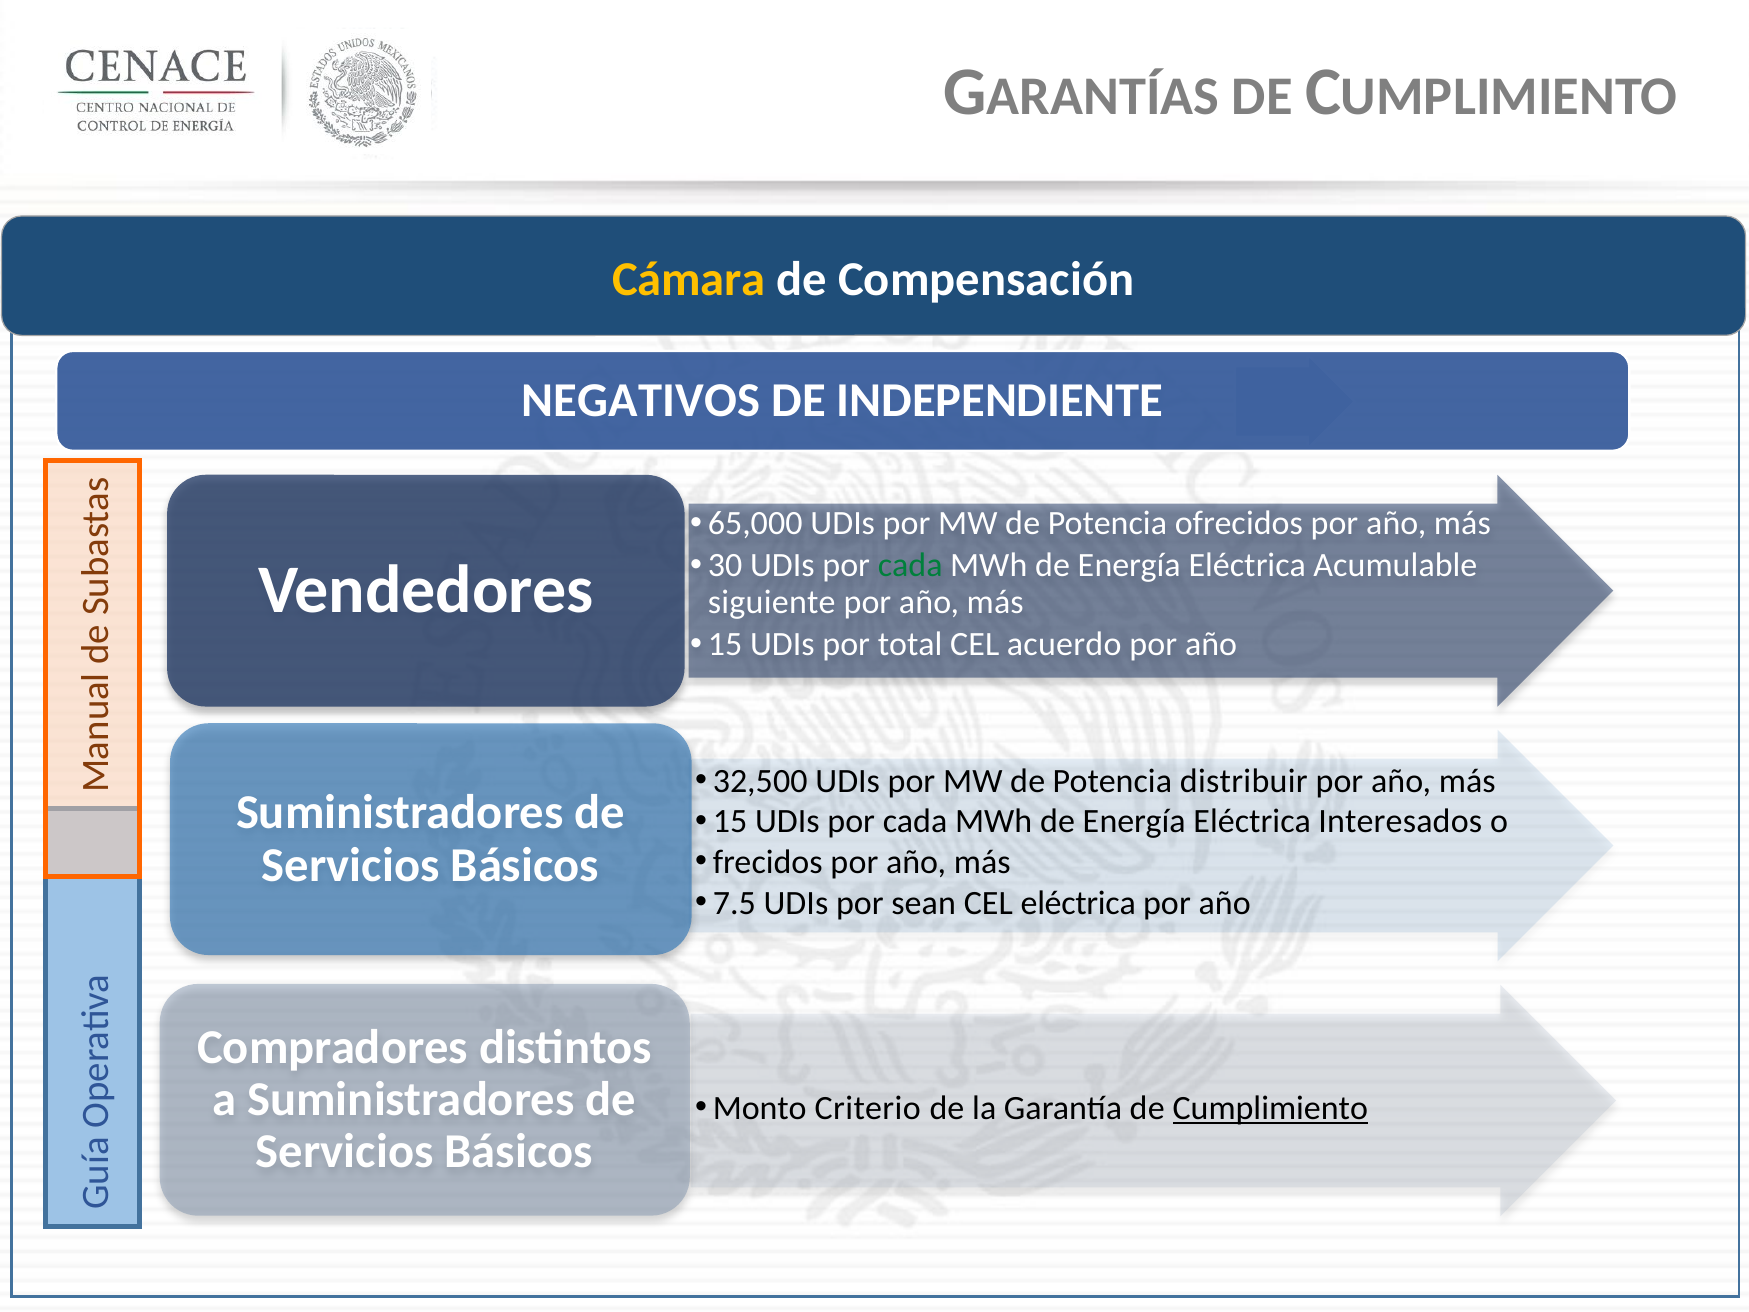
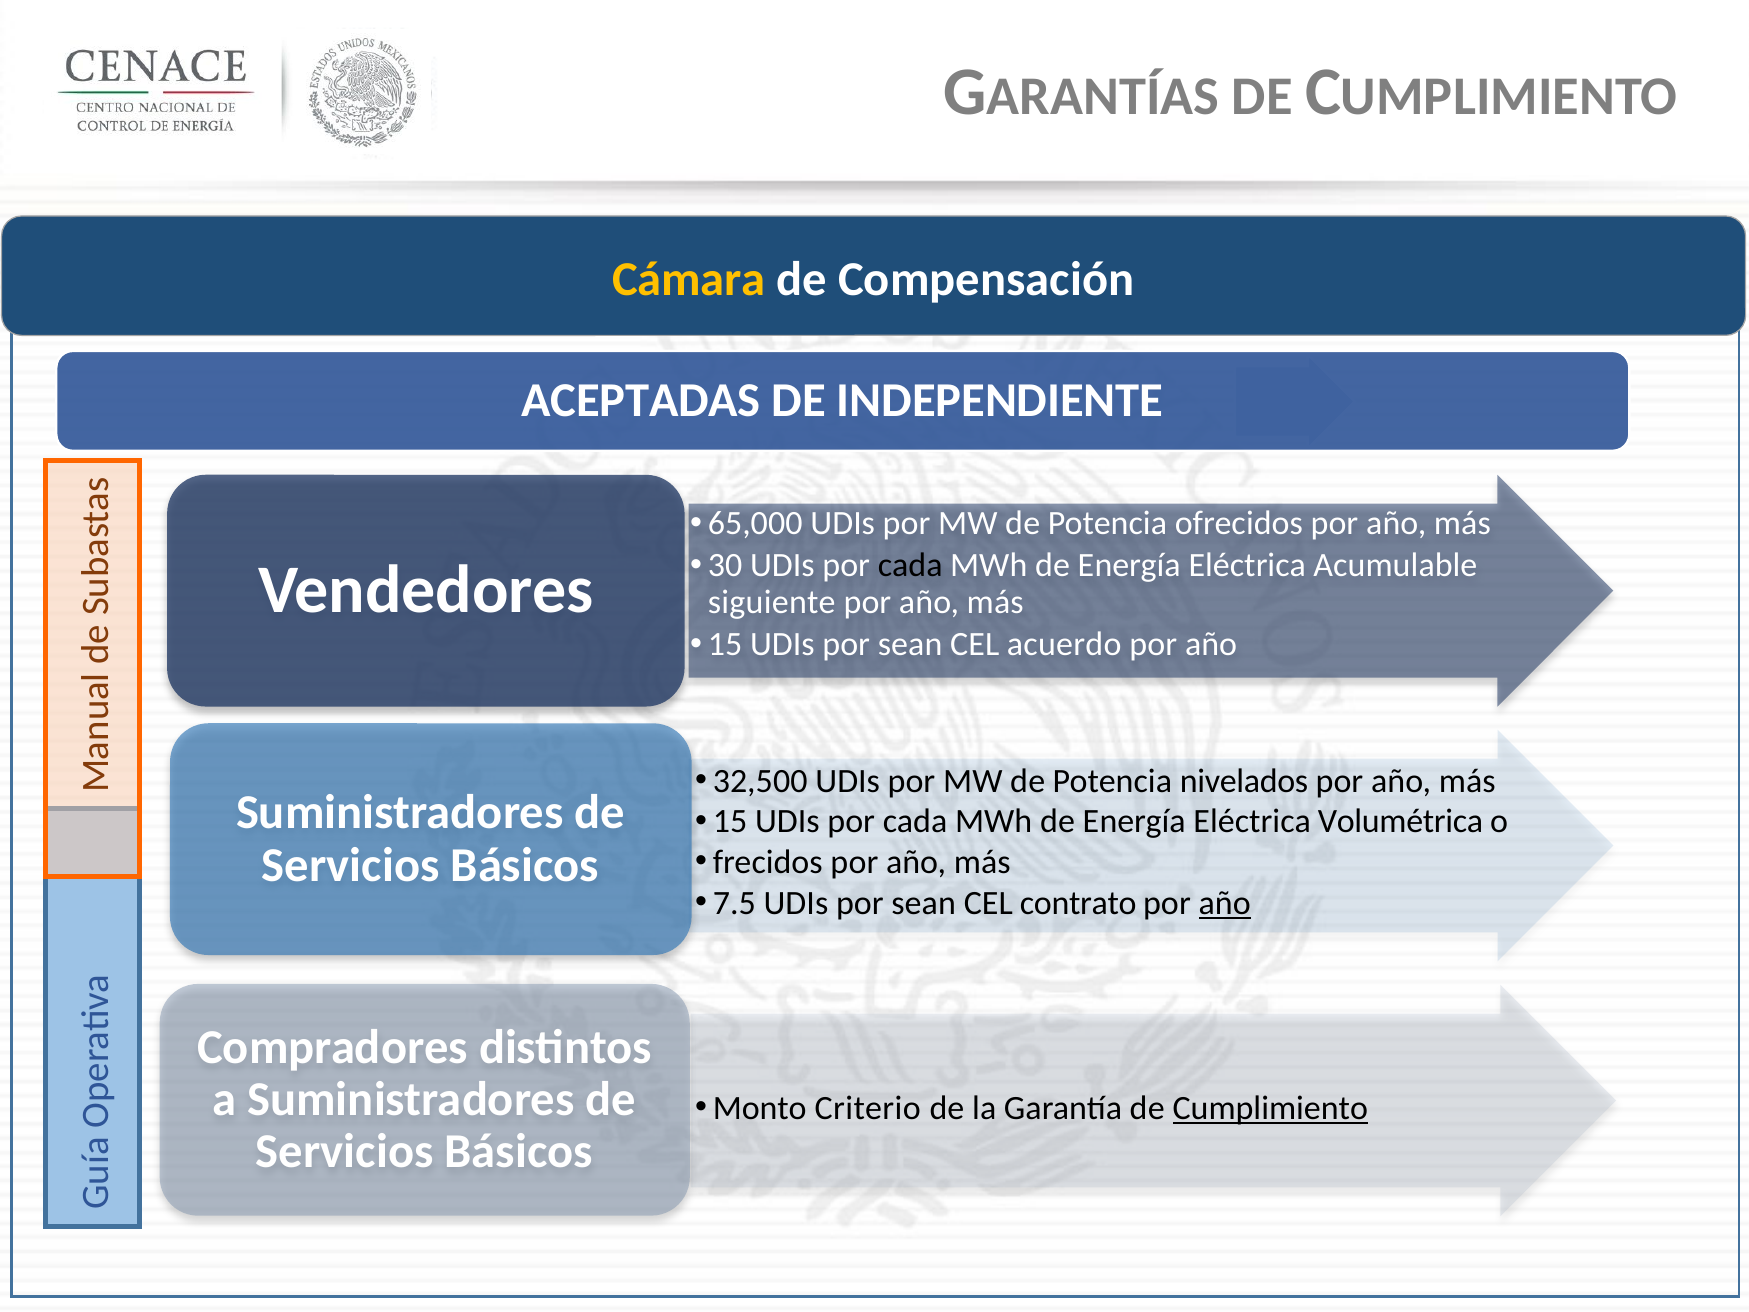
NEGATIVOS: NEGATIVOS -> ACEPTADAS
cada at (910, 565) colour: green -> black
total at (910, 644): total -> sean
distribuir: distribuir -> nivelados
Interesados: Interesados -> Volumétrica
CEL eléctrica: eléctrica -> contrato
año at (1225, 903) underline: none -> present
